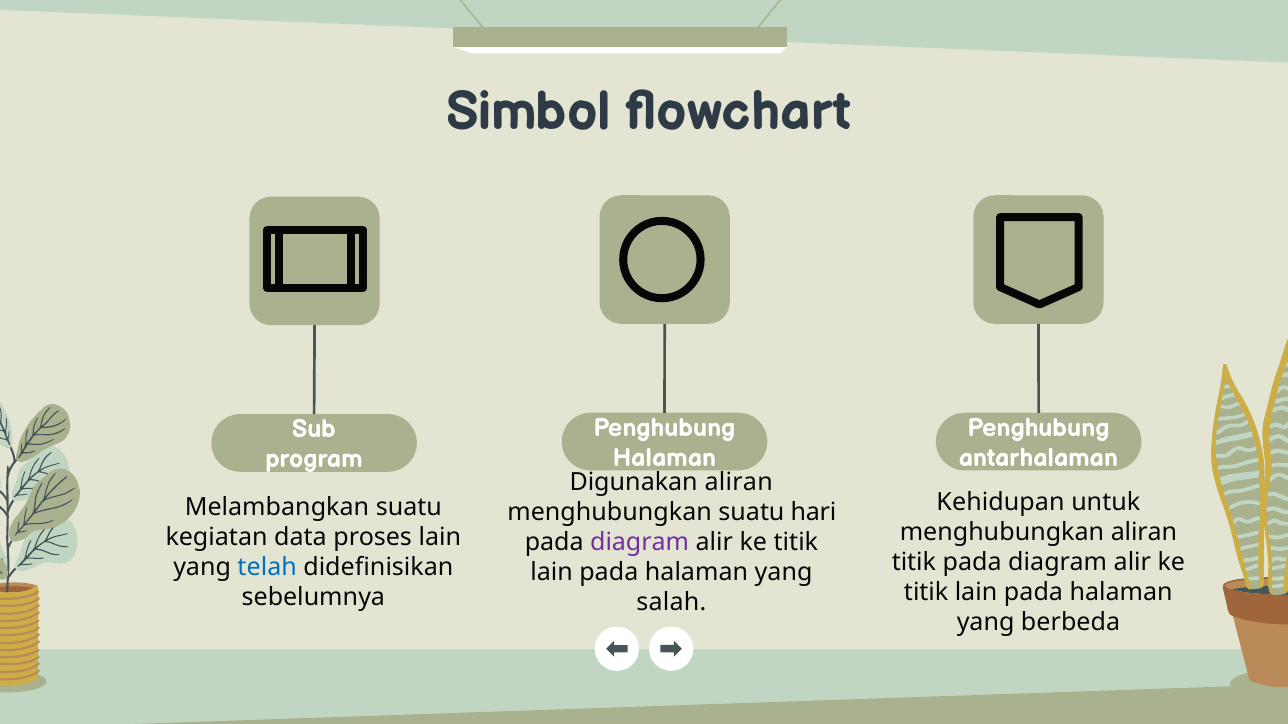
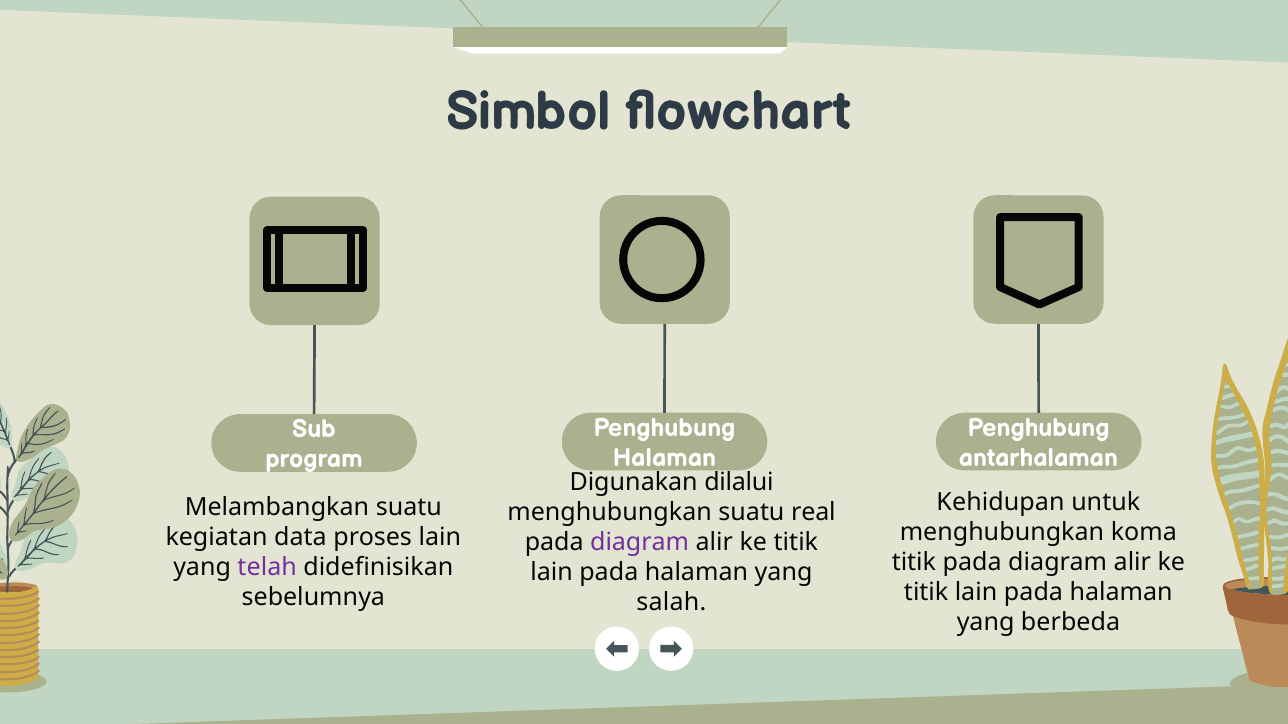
Digunakan aliran: aliran -> dilalui
hari: hari -> real
menghubungkan aliran: aliran -> koma
telah colour: blue -> purple
